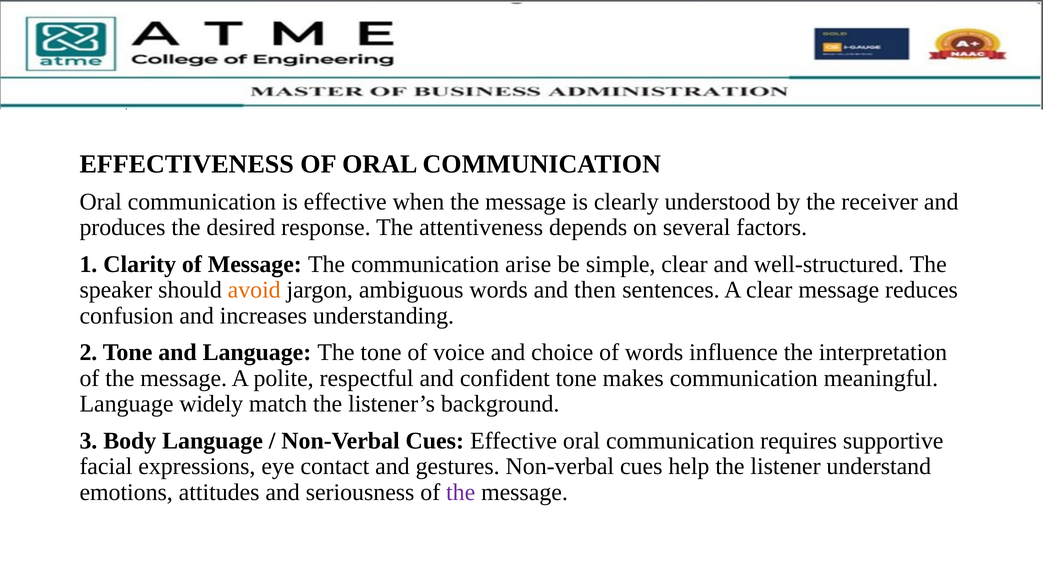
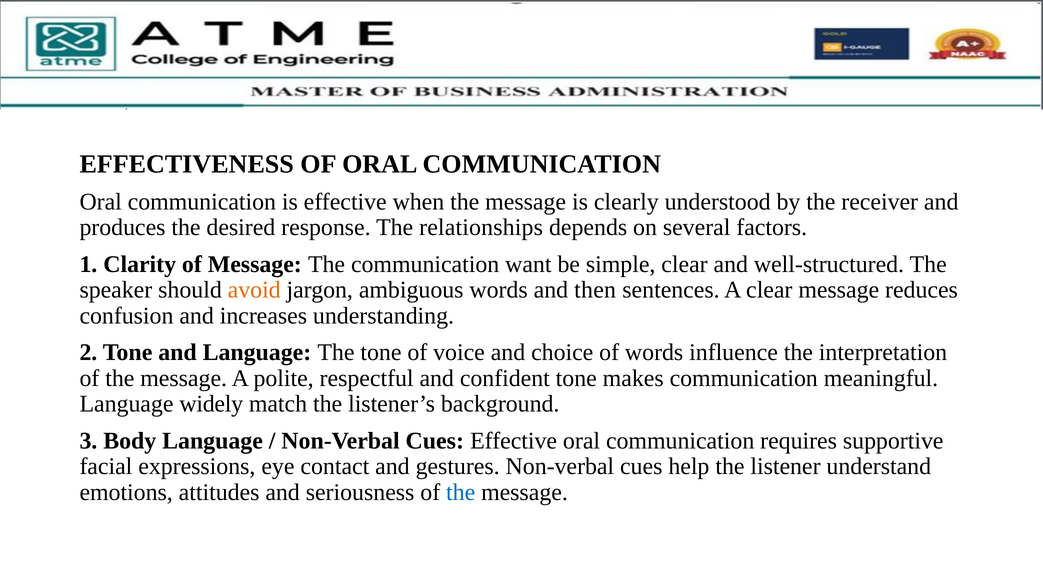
attentiveness: attentiveness -> relationships
arise: arise -> want
the at (461, 492) colour: purple -> blue
